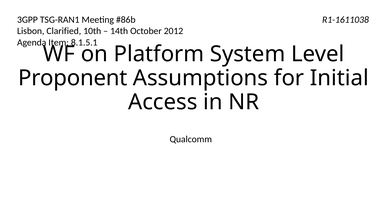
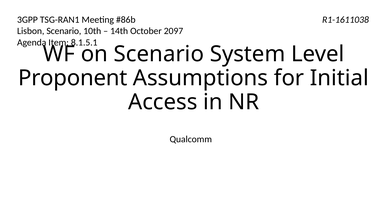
Lisbon Clarified: Clarified -> Scenario
2012: 2012 -> 2097
on Platform: Platform -> Scenario
